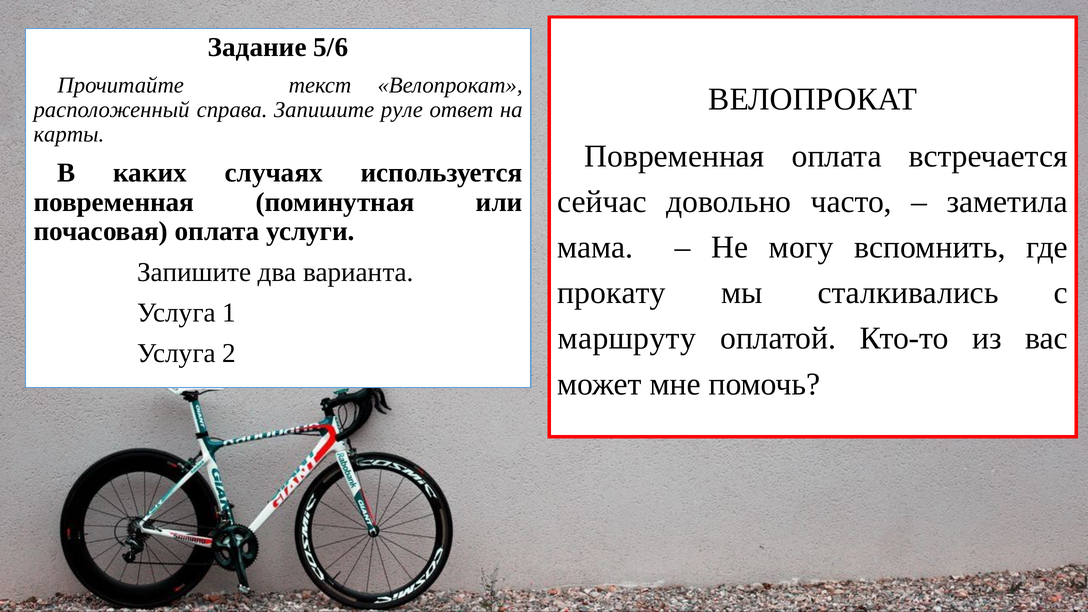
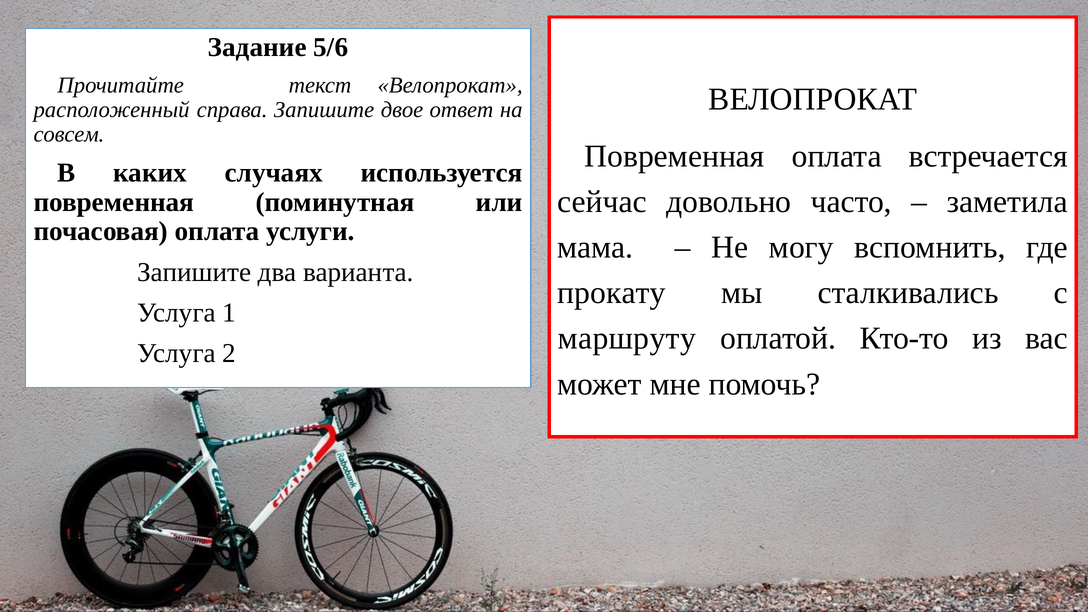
руле: руле -> двое
карты: карты -> совсем
